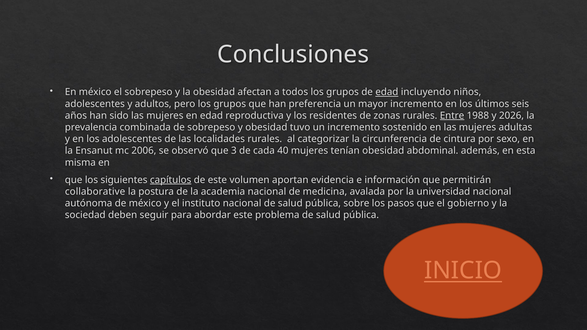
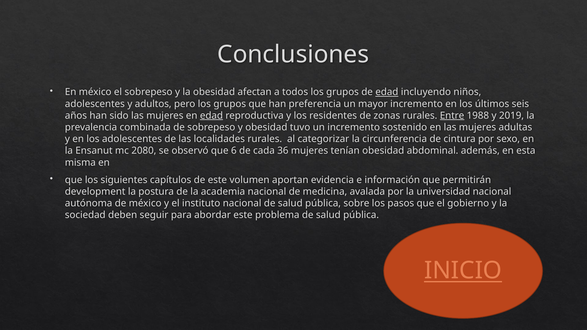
edad at (211, 116) underline: none -> present
2026: 2026 -> 2019
2006: 2006 -> 2080
3: 3 -> 6
40: 40 -> 36
capítulos underline: present -> none
collaborative: collaborative -> development
